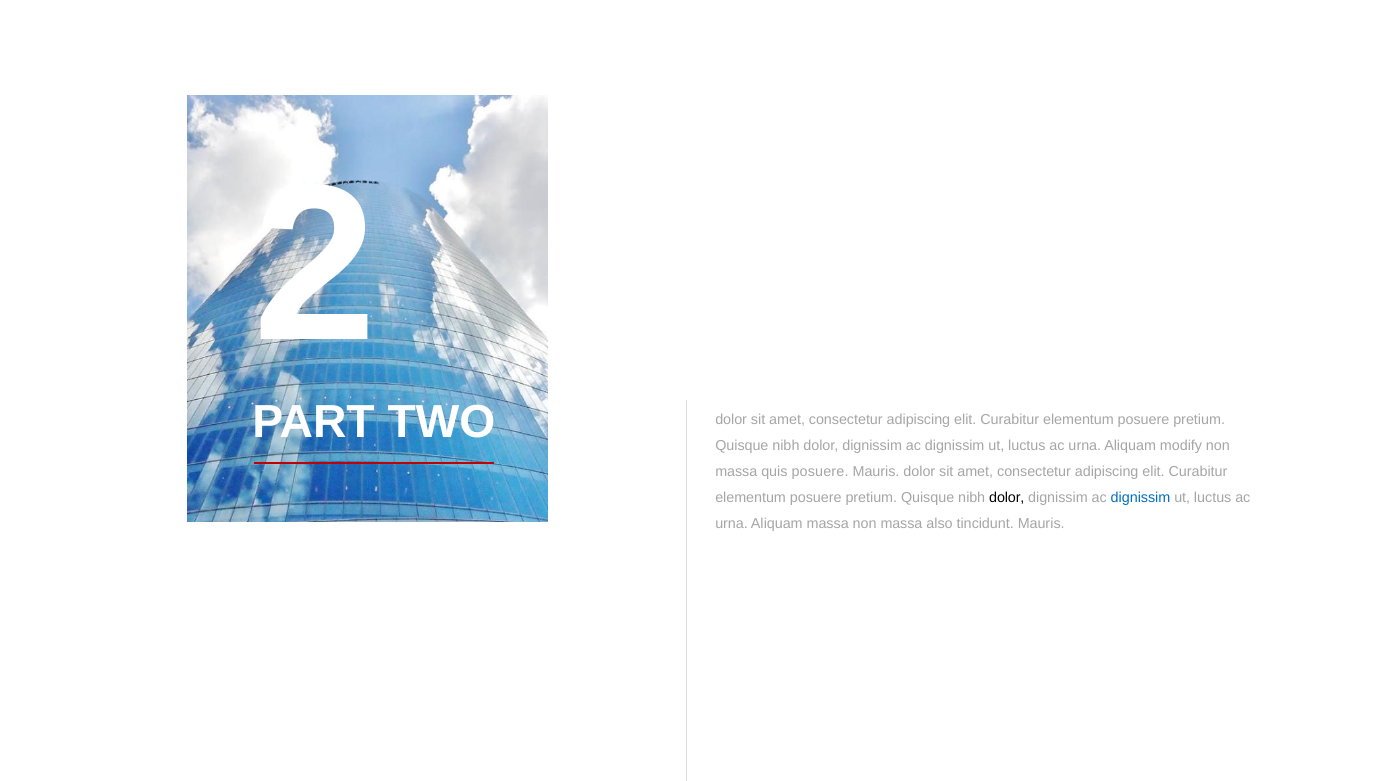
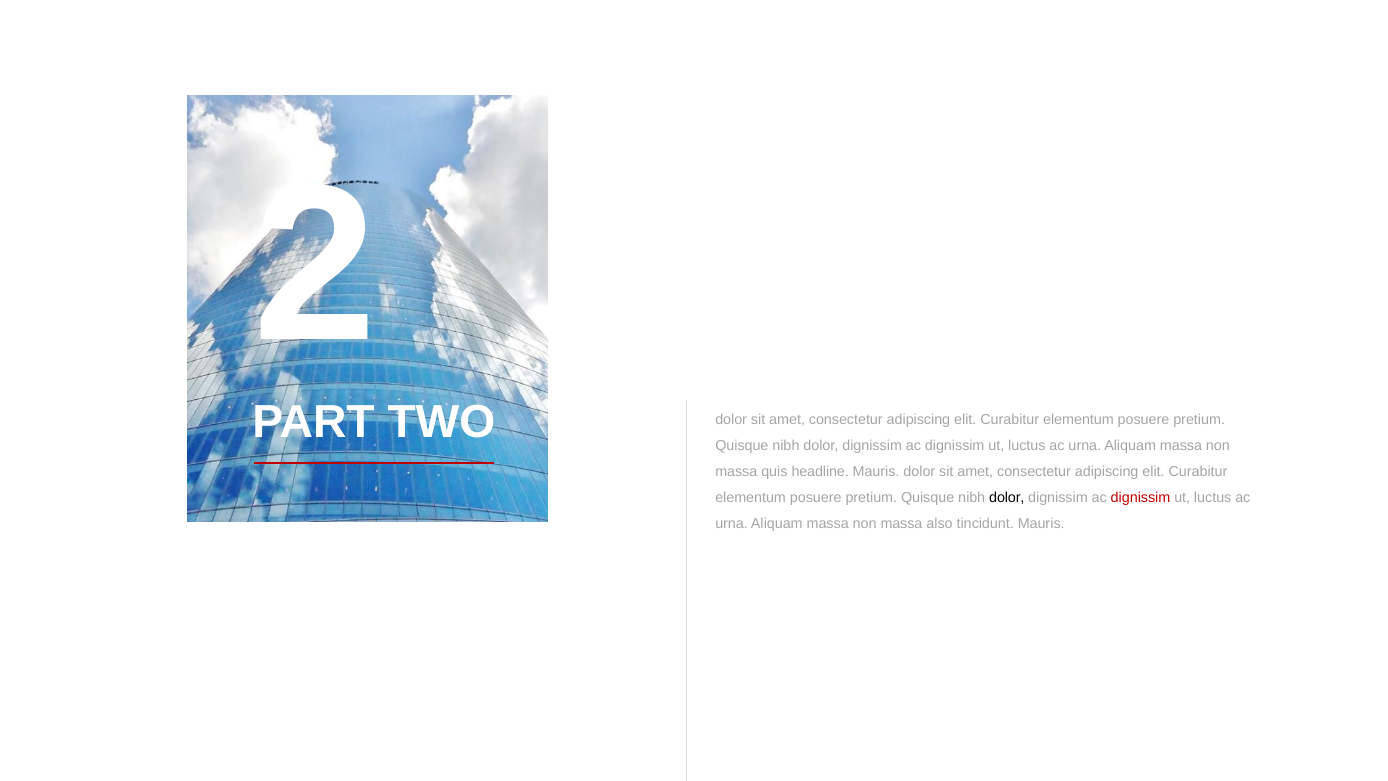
modify at (1181, 445): modify -> massa
quis posuere: posuere -> headline
dignissim at (1141, 497) colour: blue -> red
